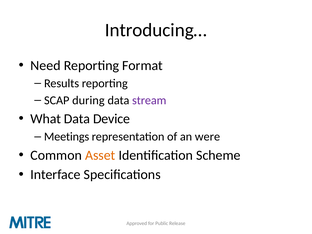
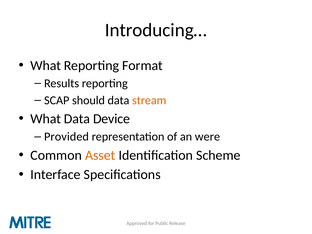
Need at (46, 65): Need -> What
during: during -> should
stream colour: purple -> orange
Meetings: Meetings -> Provided
